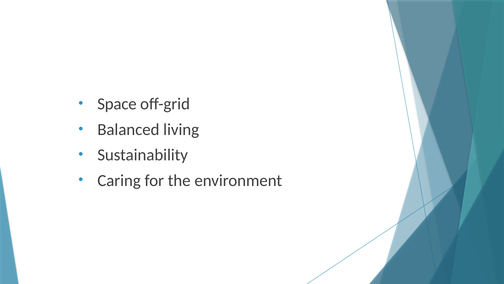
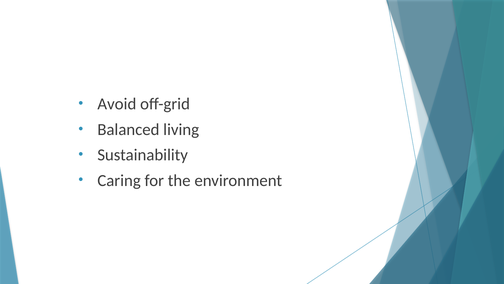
Space: Space -> Avoid
